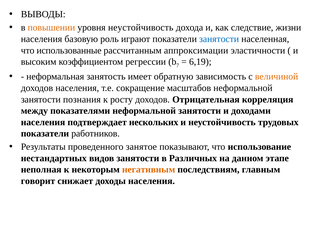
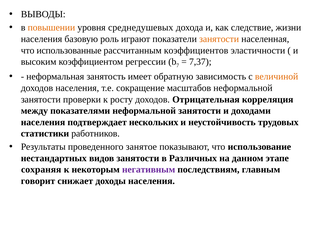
уровня неустойчивость: неустойчивость -> среднедушевых
занятости at (219, 39) colour: blue -> orange
аппроксимации: аппроксимации -> коэффициентов
6,19: 6,19 -> 7,37
познания: познания -> проверки
показатели at (45, 134): показатели -> статистики
неполная: неполная -> сохраняя
негативным colour: orange -> purple
